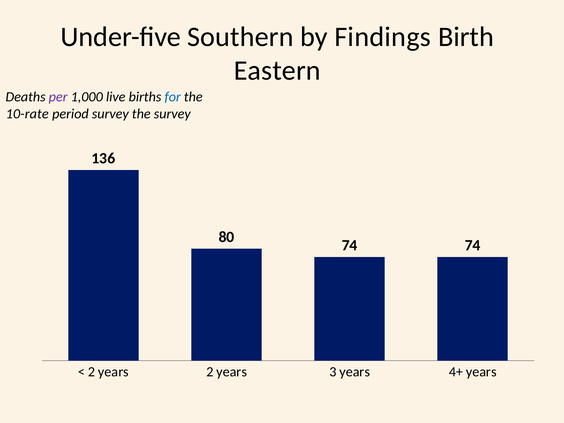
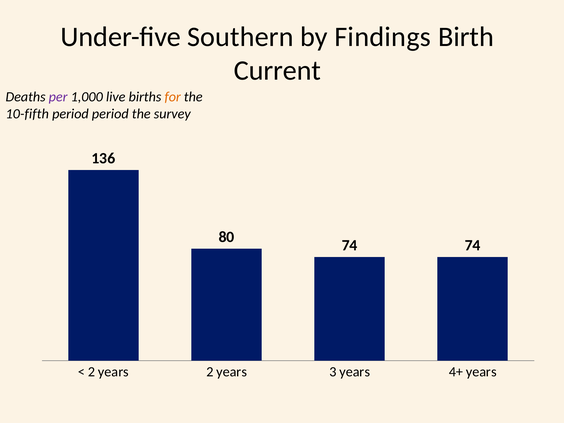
Eastern: Eastern -> Current
for colour: blue -> orange
10-rate: 10-rate -> 10-fifth
period survey: survey -> period
